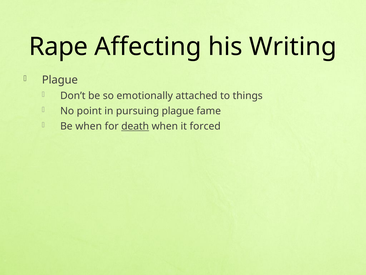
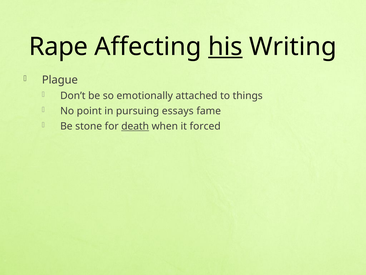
his underline: none -> present
pursuing plague: plague -> essays
Be when: when -> stone
